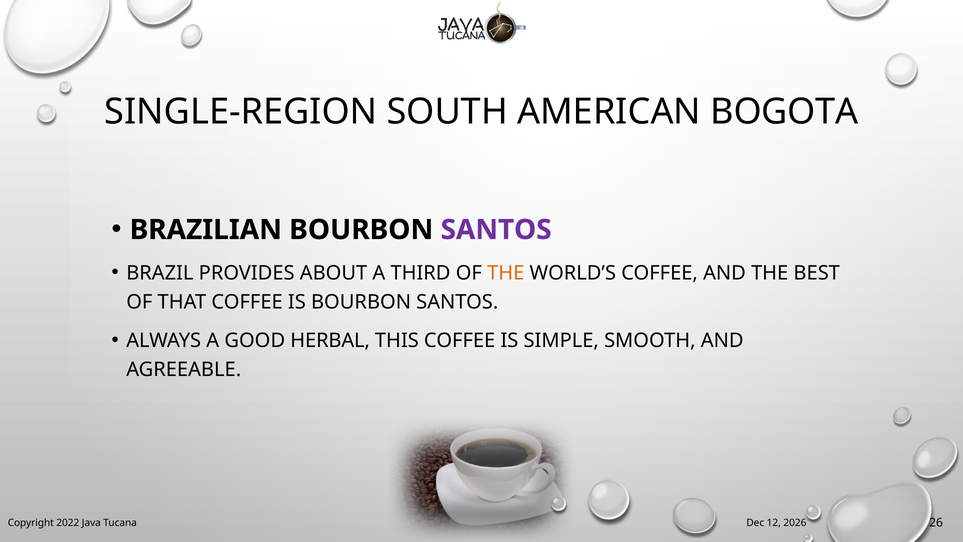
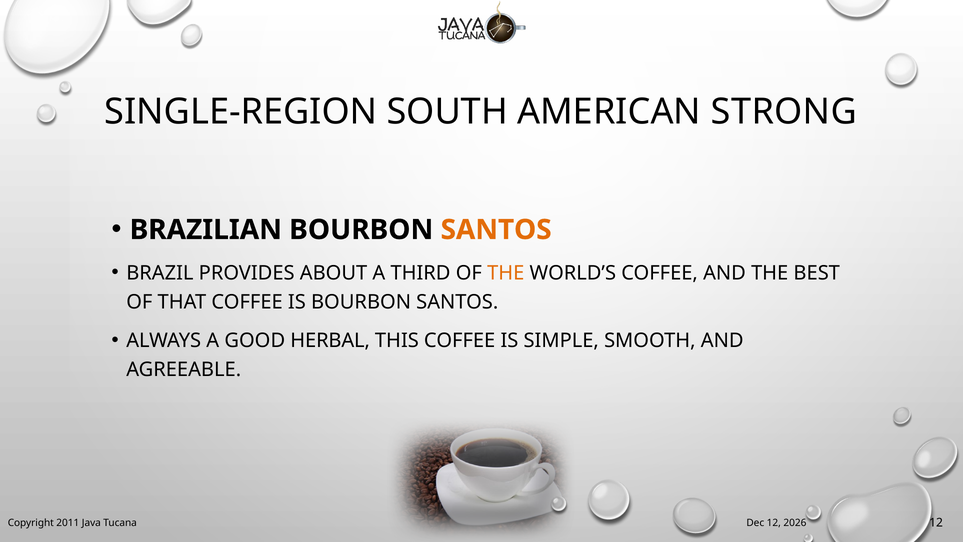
BOGOTA: BOGOTA -> STRONG
SANTOS at (496, 230) colour: purple -> orange
2022: 2022 -> 2011
Tucana 26: 26 -> 12
